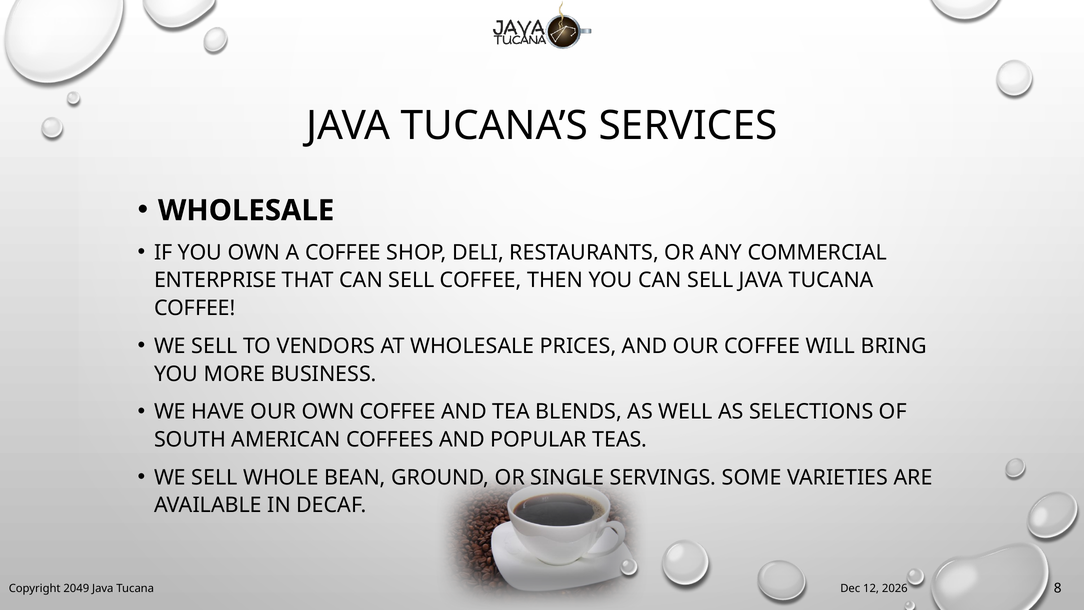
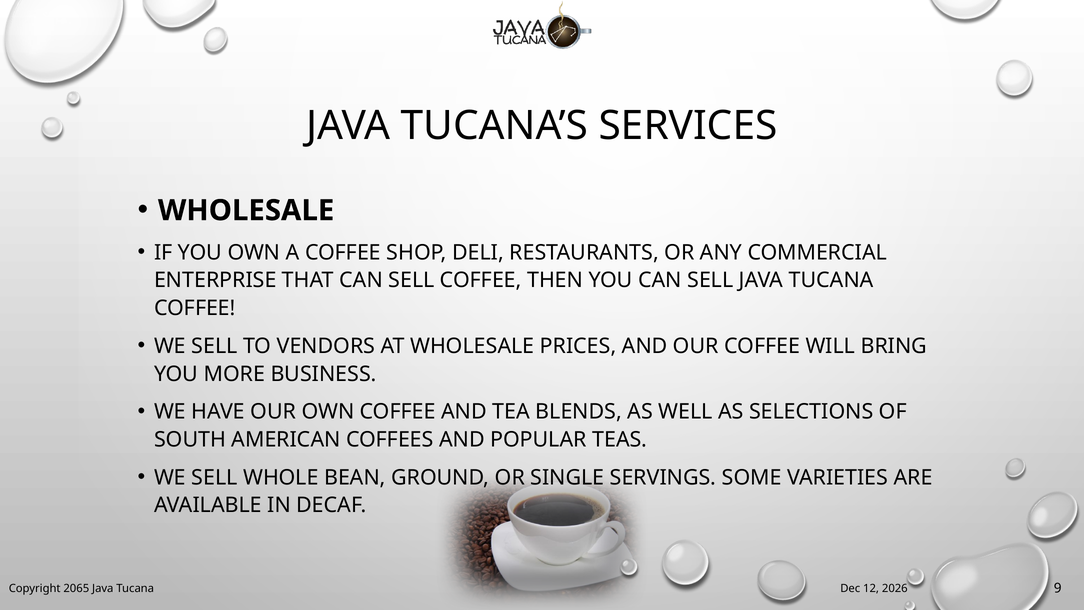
2049: 2049 -> 2065
8: 8 -> 9
